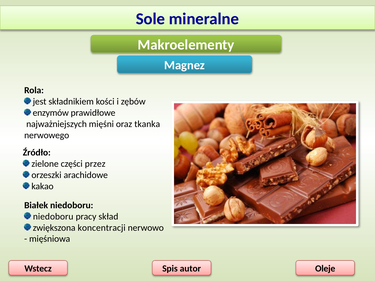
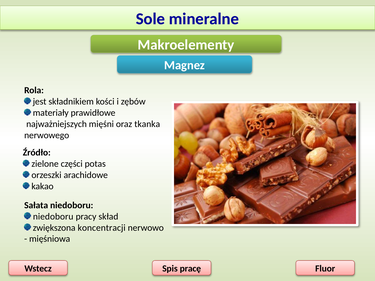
enzymów: enzymów -> materiały
przez: przez -> potas
Białek: Białek -> Sałata
autor: autor -> pracę
Oleje: Oleje -> Fluor
